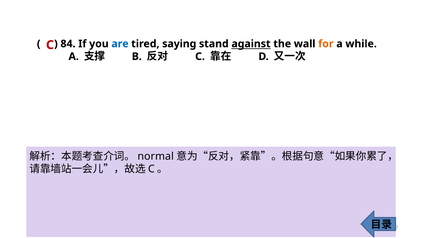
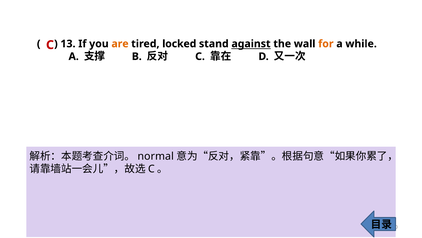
84: 84 -> 13
are colour: blue -> orange
saying: saying -> locked
